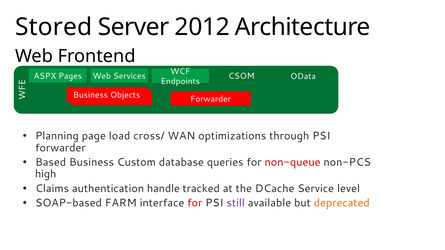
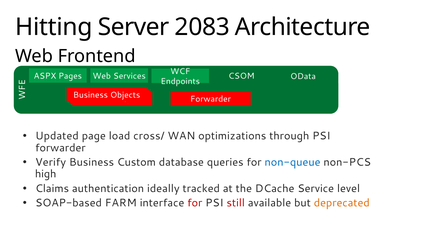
Stored: Stored -> Hitting
2012: 2012 -> 2083
Planning: Planning -> Updated
Based: Based -> Verify
non-queue colour: red -> blue
handle: handle -> ideally
still colour: purple -> red
